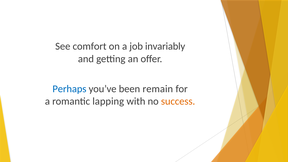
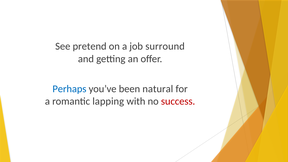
comfort: comfort -> pretend
invariably: invariably -> surround
remain: remain -> natural
success colour: orange -> red
